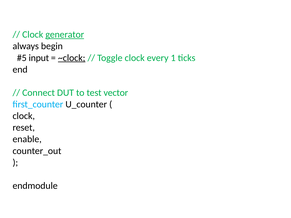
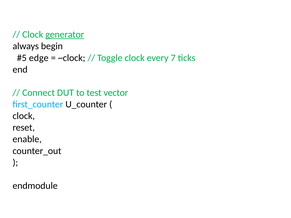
input: input -> edge
~clock underline: present -> none
1: 1 -> 7
